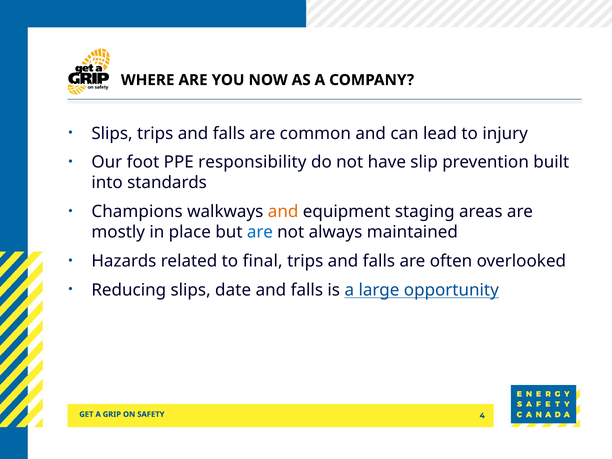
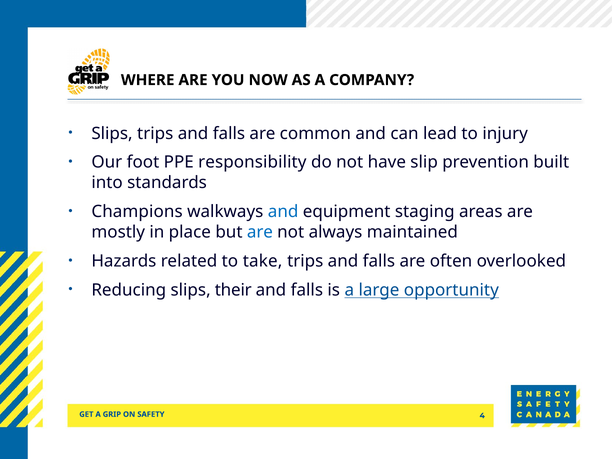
and at (283, 212) colour: orange -> blue
final: final -> take
date: date -> their
